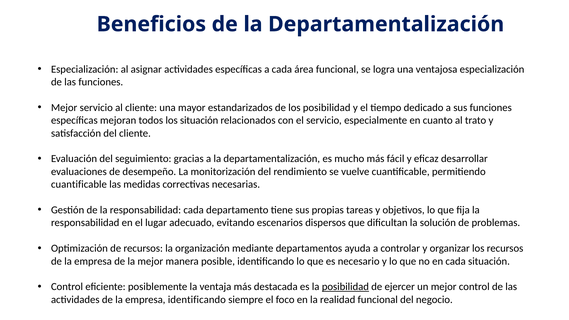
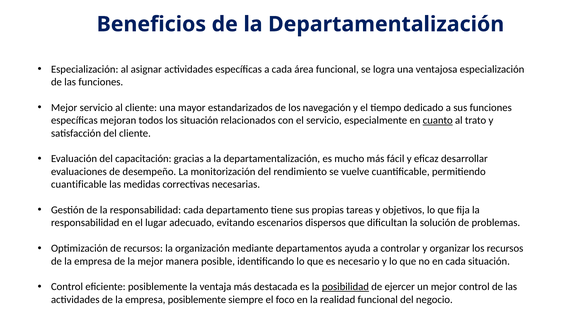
los posibilidad: posibilidad -> navegación
cuanto underline: none -> present
seguimiento: seguimiento -> capacitación
empresa identificando: identificando -> posiblemente
